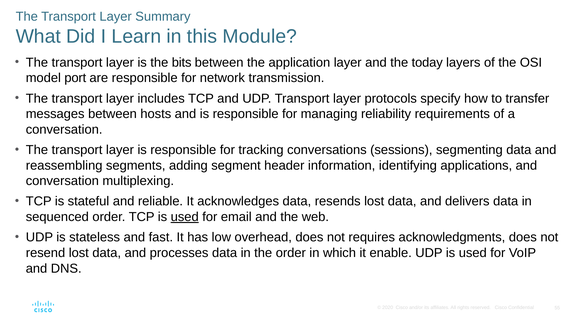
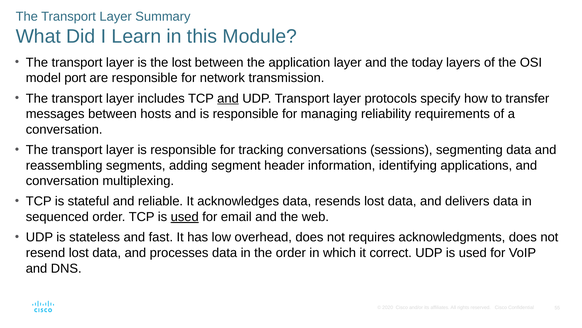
the bits: bits -> lost
and at (228, 98) underline: none -> present
enable: enable -> correct
